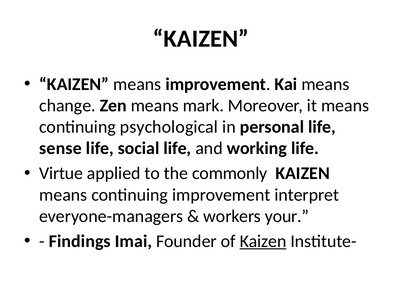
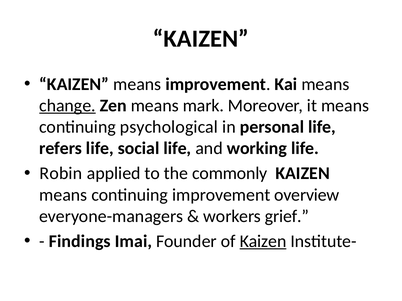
change underline: none -> present
sense: sense -> refers
Virtue: Virtue -> Robin
interpret: interpret -> overview
your: your -> grief
